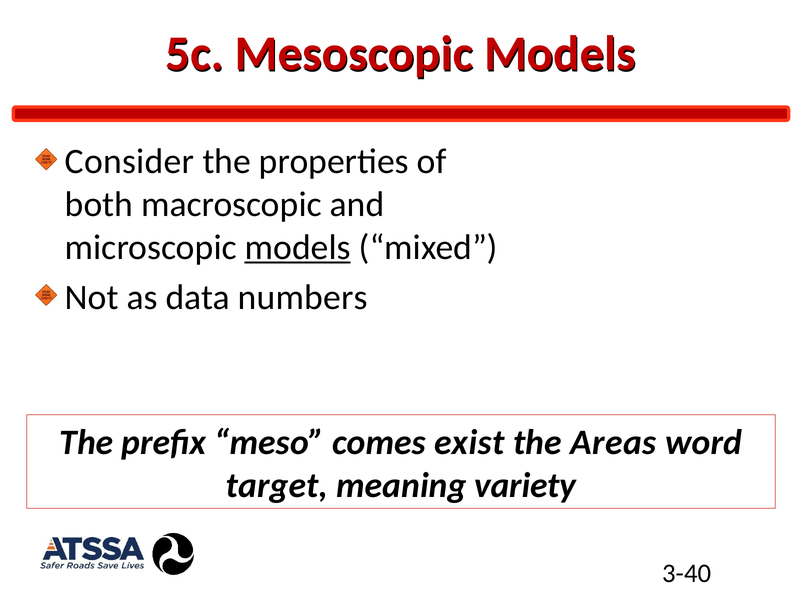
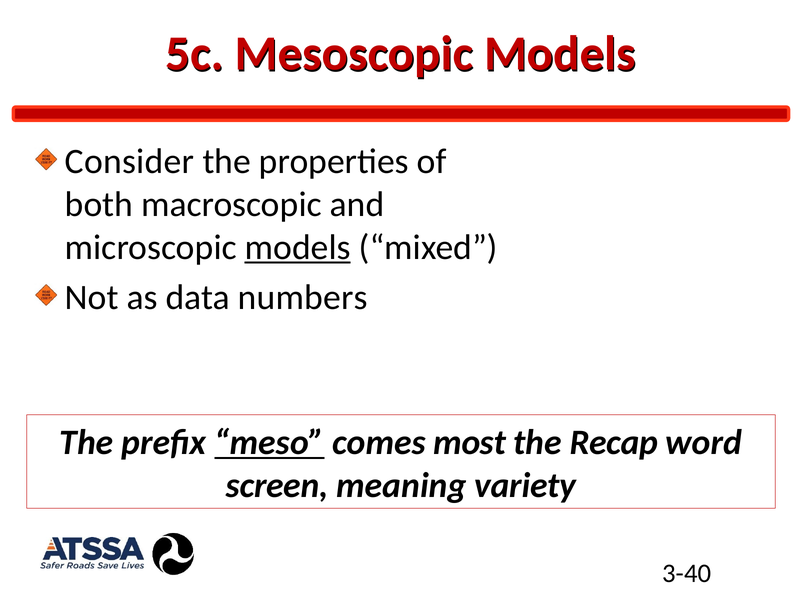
meso underline: none -> present
exist: exist -> most
Areas: Areas -> Recap
target: target -> screen
